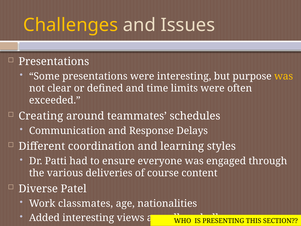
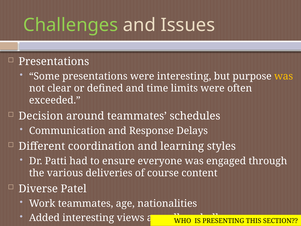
Challenges at (71, 25) colour: yellow -> light green
Creating: Creating -> Decision
Work classmates: classmates -> teammates
